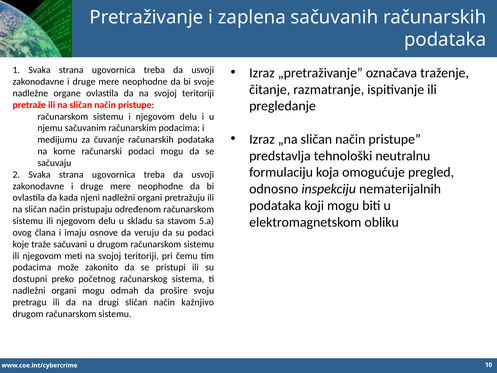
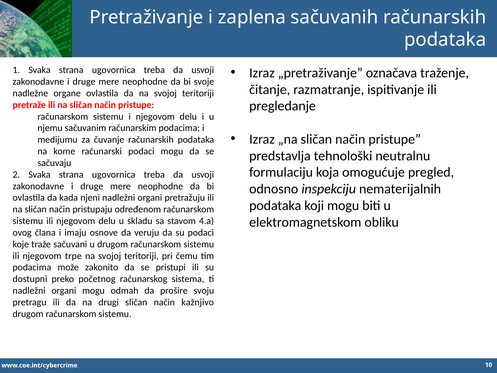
5.a: 5.a -> 4.a
meti: meti -> trpe
